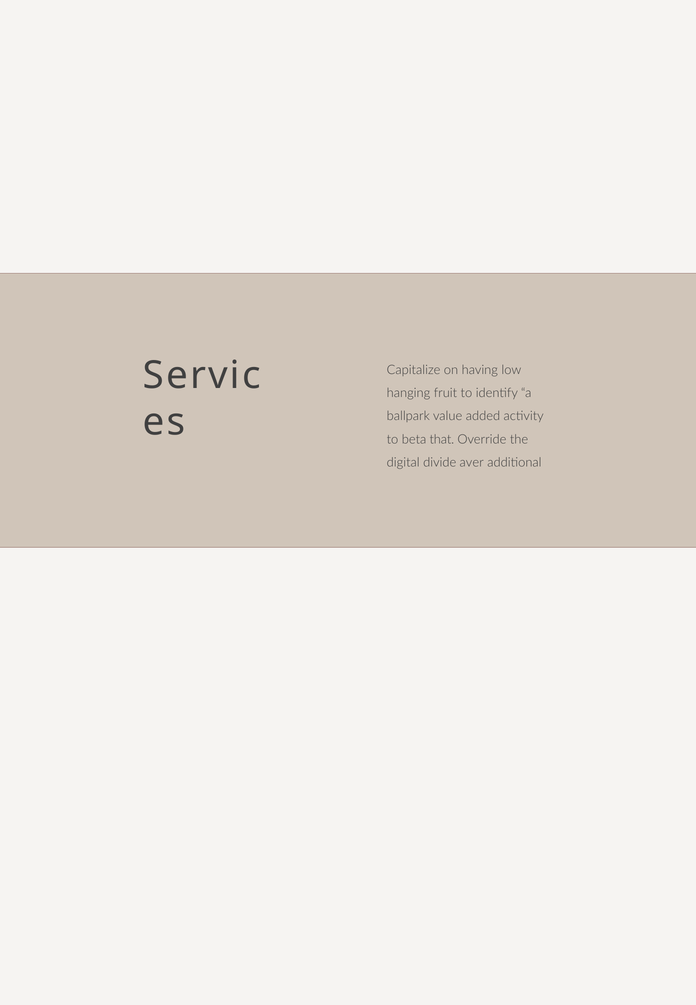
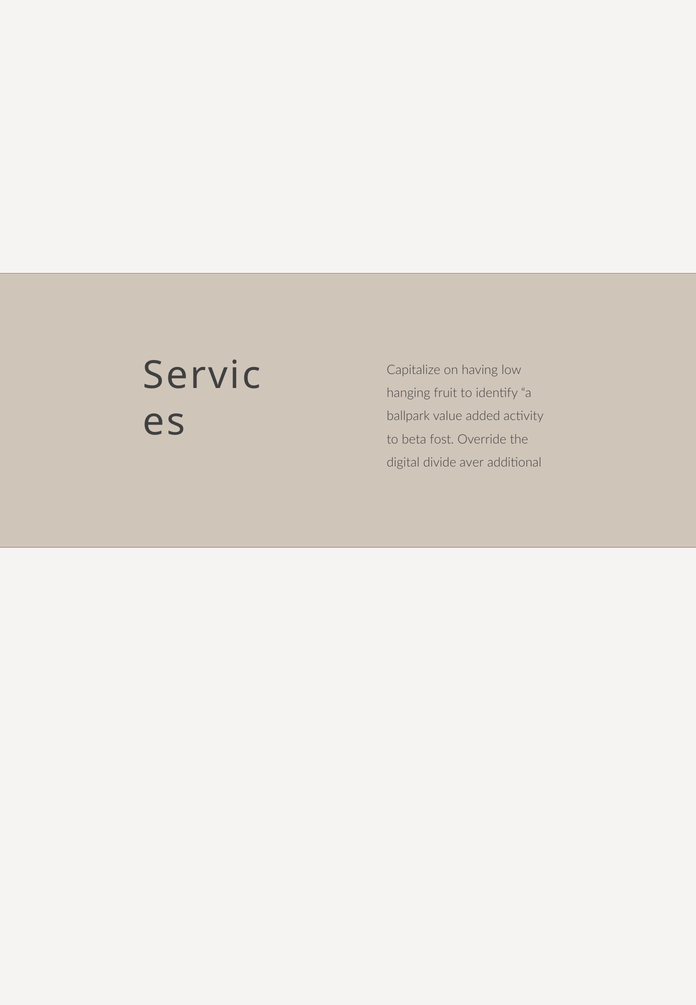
that: that -> fost
